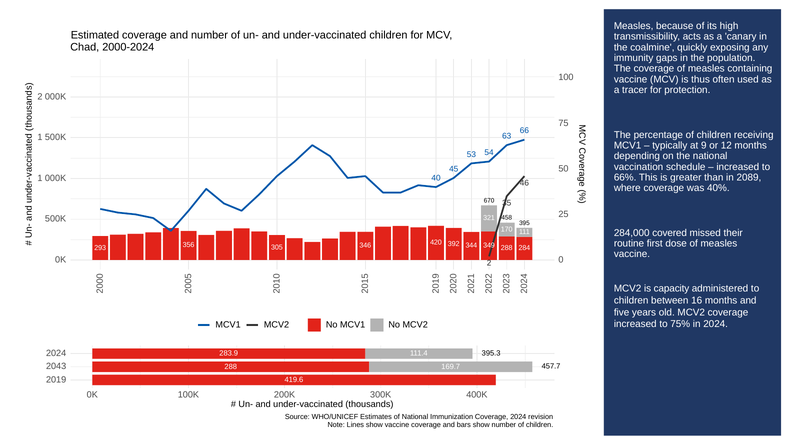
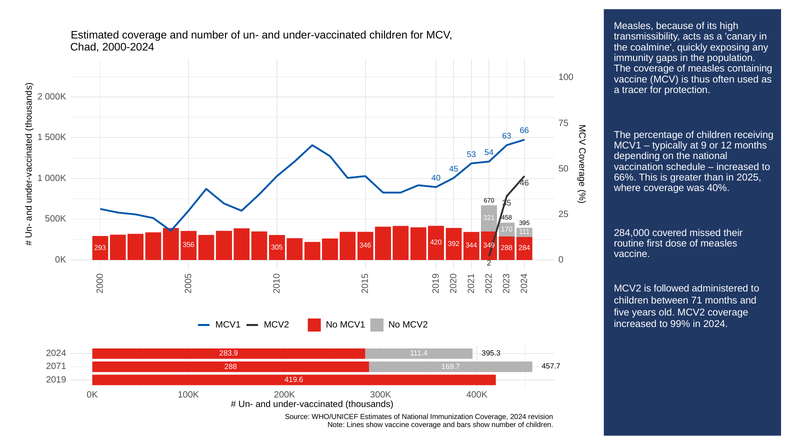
2089: 2089 -> 2025
capacity: capacity -> followed
16: 16 -> 71
75%: 75% -> 99%
2043: 2043 -> 2071
